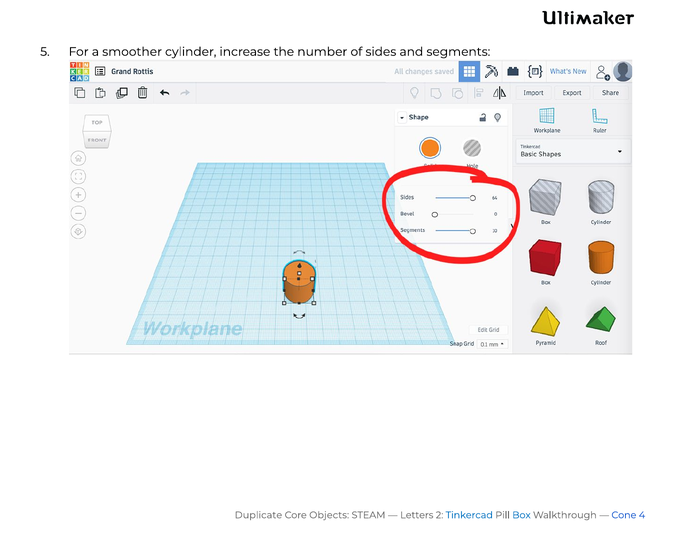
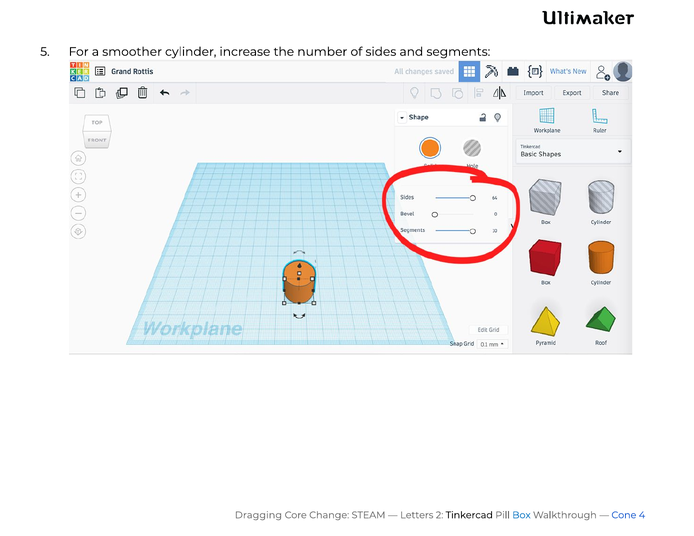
Duplicate: Duplicate -> Dragging
Objects: Objects -> Change
Tinkercad colour: blue -> black
